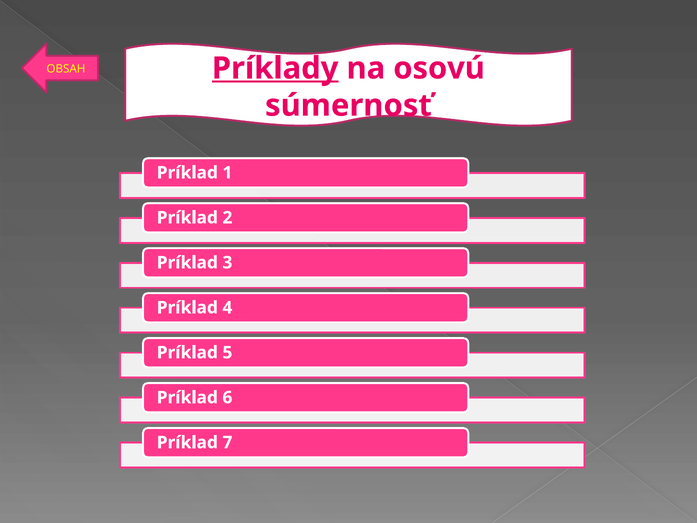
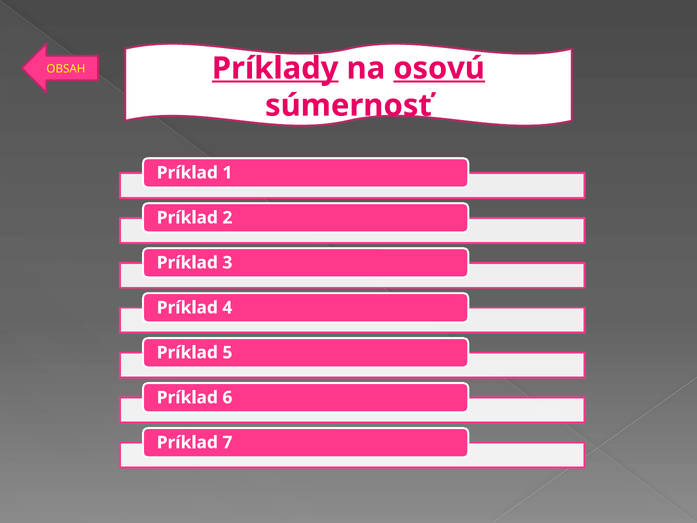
osovú underline: none -> present
